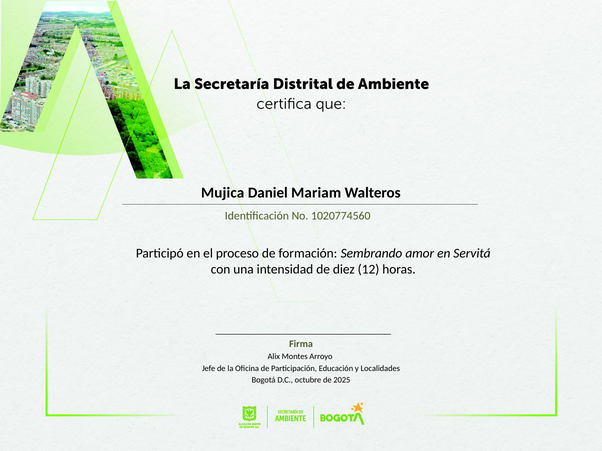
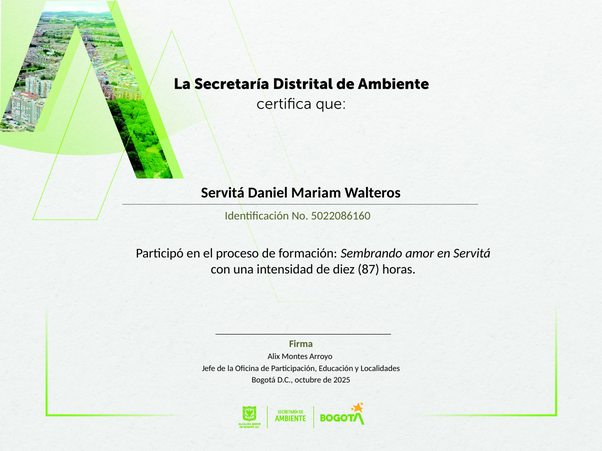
Mujica at (223, 193): Mujica -> Servitá
1020774560: 1020774560 -> 5022086160
12: 12 -> 87
